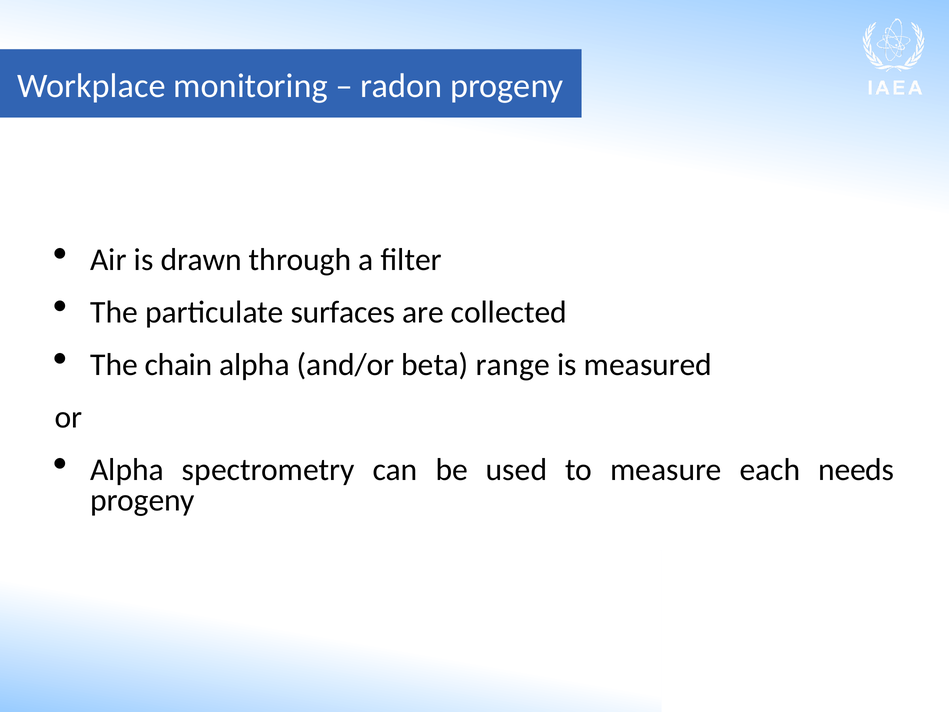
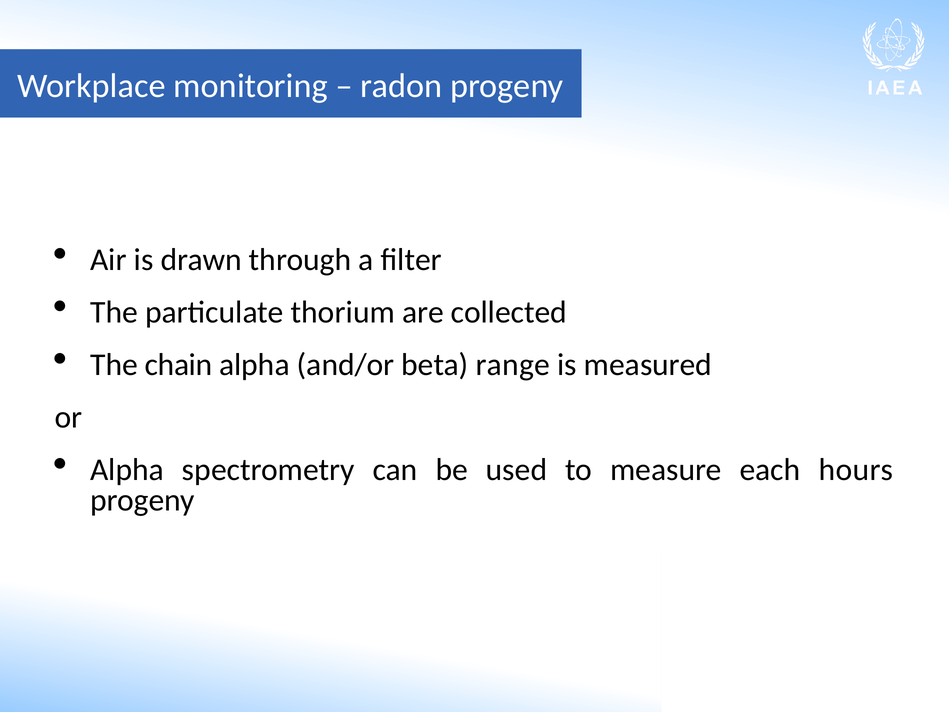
surfaces: surfaces -> thorium
needs: needs -> hours
